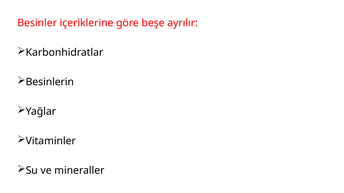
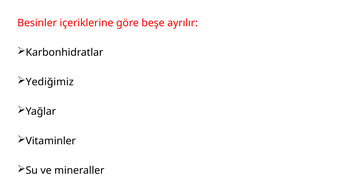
Besinlerin: Besinlerin -> Yediğimiz
